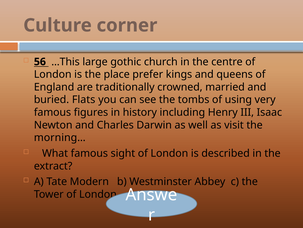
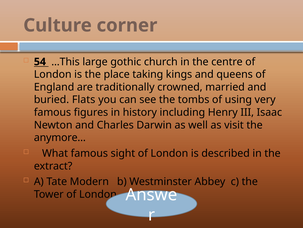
56: 56 -> 54
prefer: prefer -> taking
morning…: morning… -> anymore…
